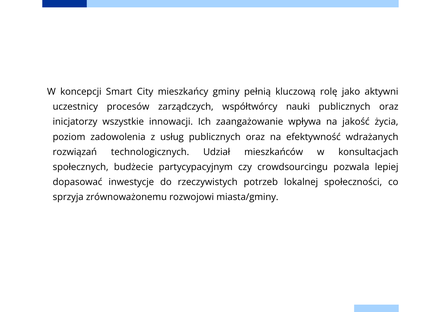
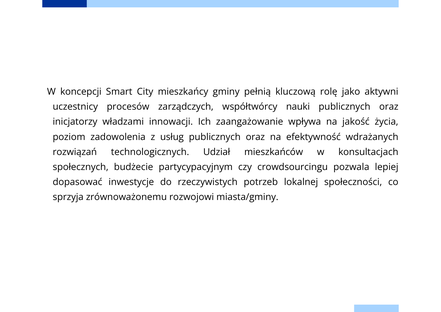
wszystkie: wszystkie -> władzami
